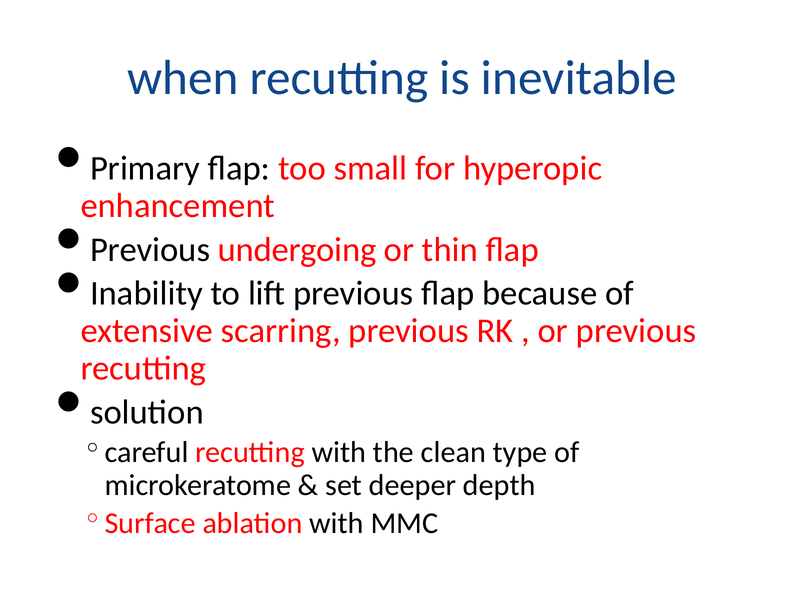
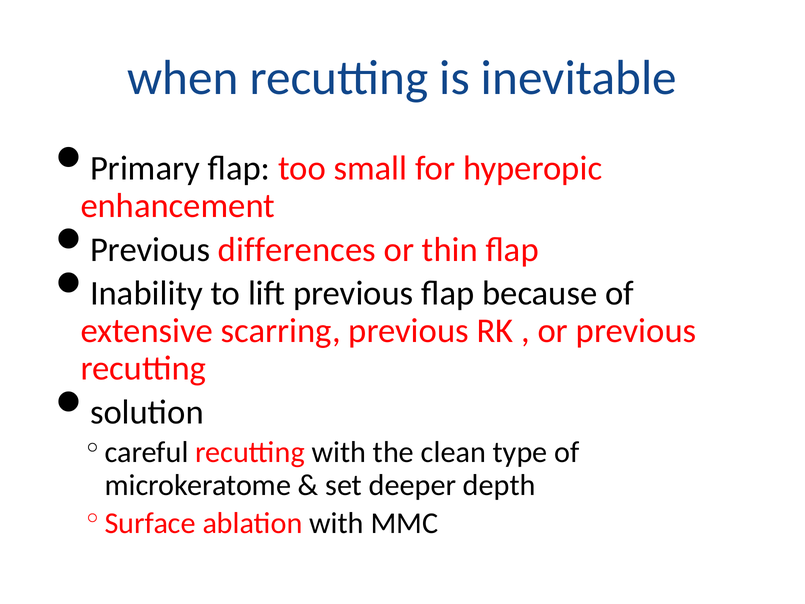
undergoing: undergoing -> differences
